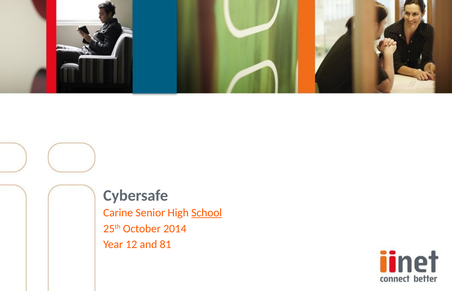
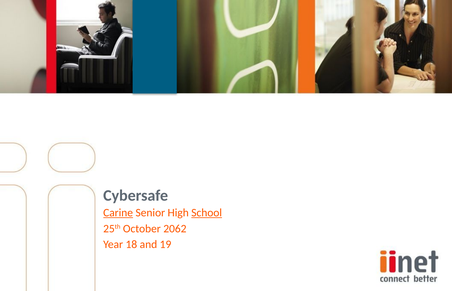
Carine underline: none -> present
2014: 2014 -> 2062
12: 12 -> 18
81: 81 -> 19
